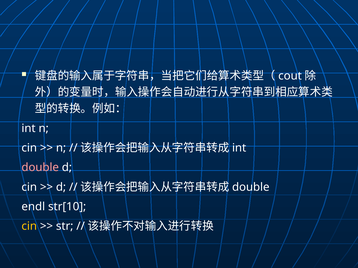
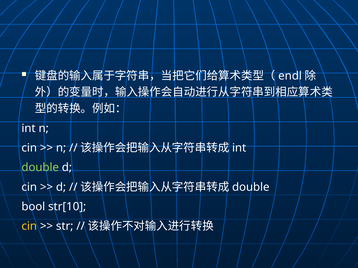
cout: cout -> endl
double at (40, 168) colour: pink -> light green
endl: endl -> bool
